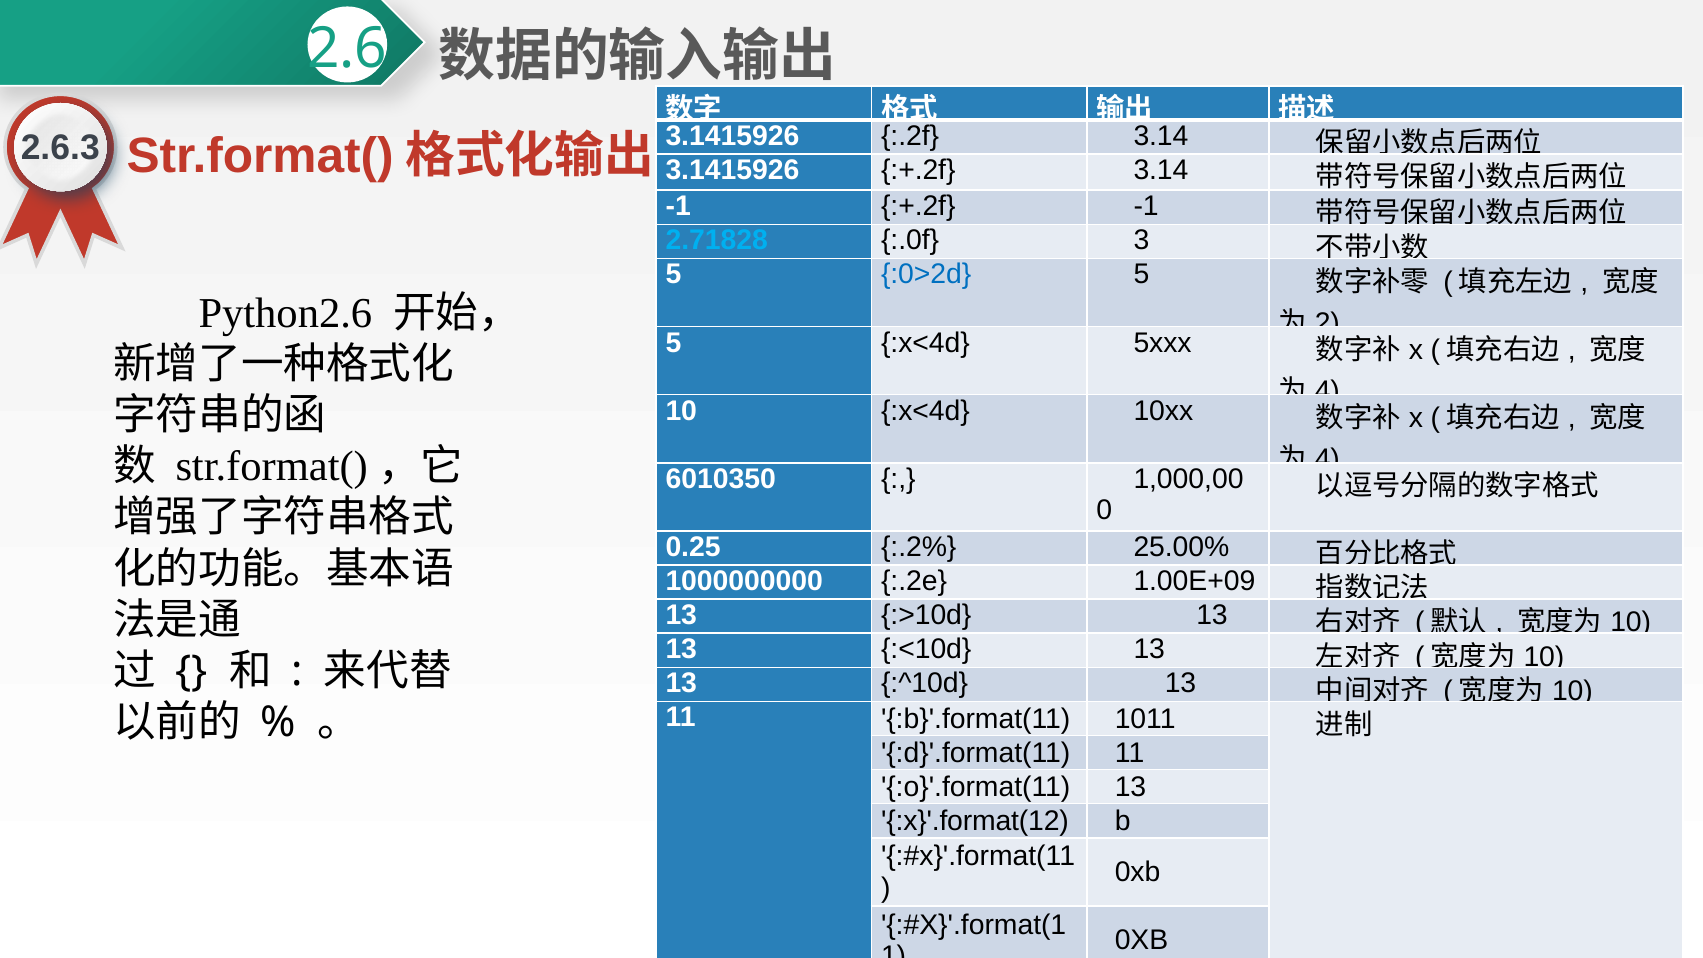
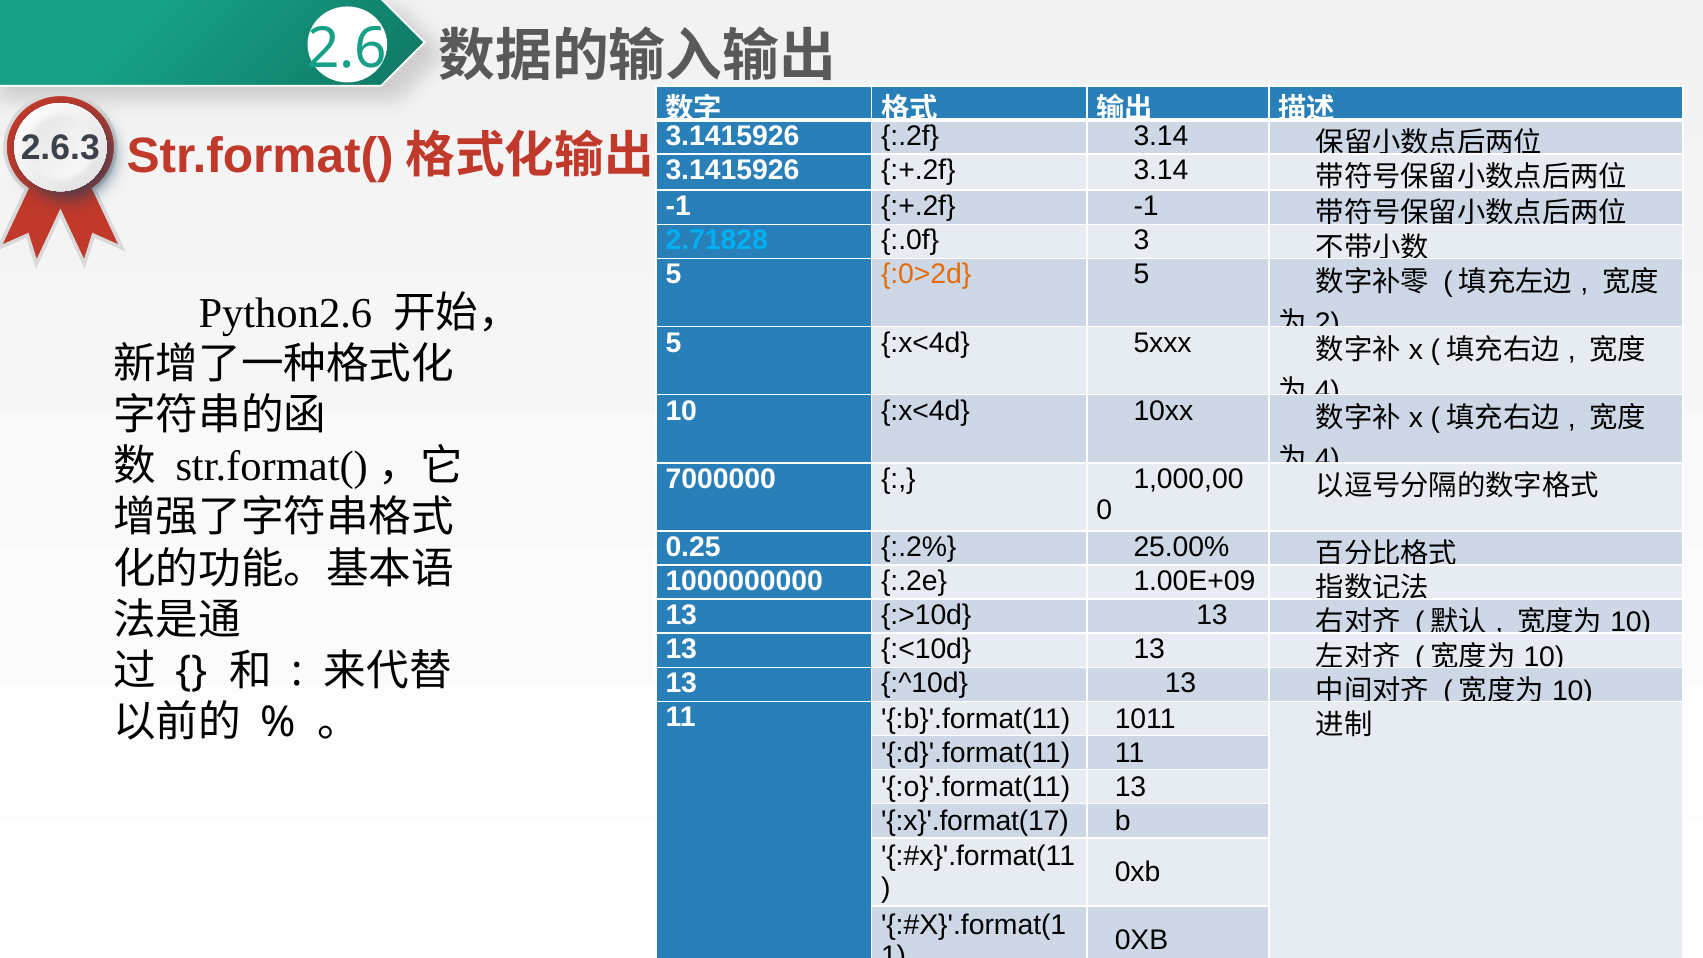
:0>2d colour: blue -> orange
6010350: 6010350 -> 7000000
:x}'.format(12: :x}'.format(12 -> :x}'.format(17
